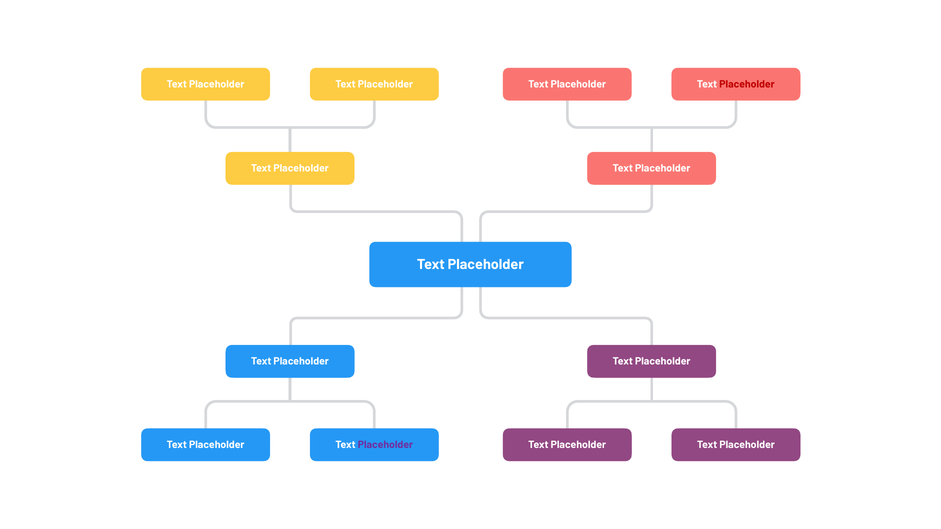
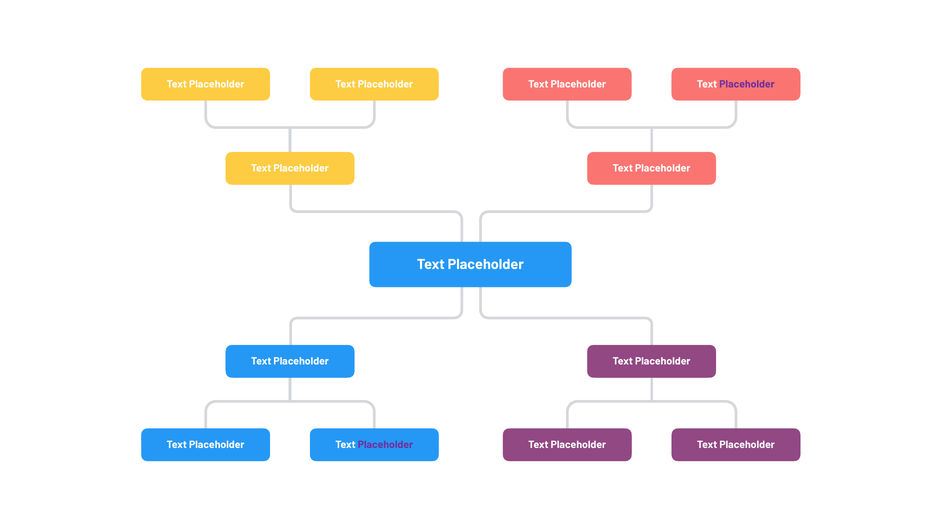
Placeholder at (747, 84) colour: red -> purple
